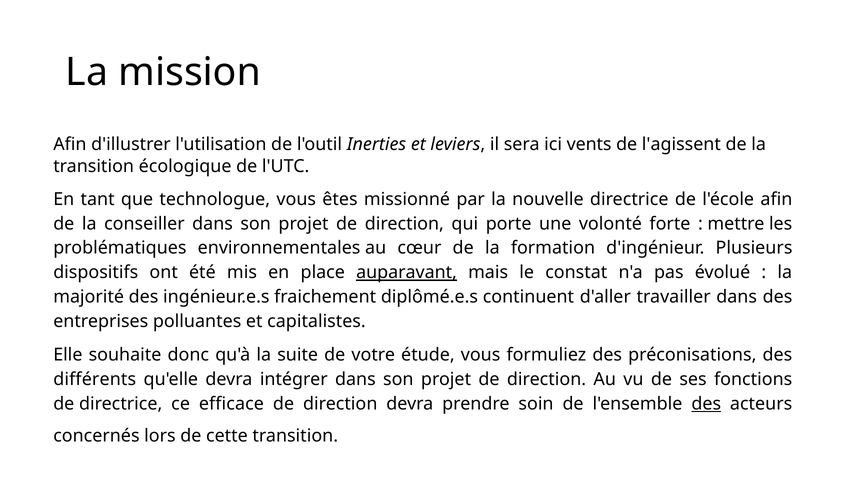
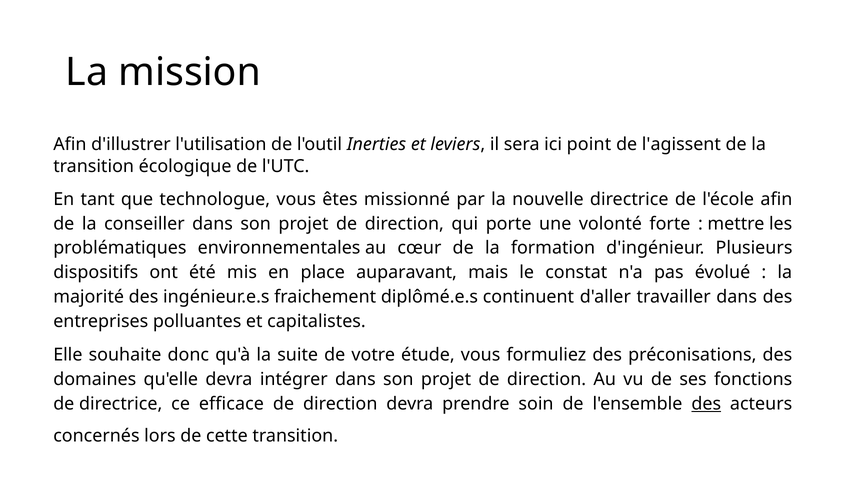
vents: vents -> point
auparavant underline: present -> none
différents: différents -> domaines
